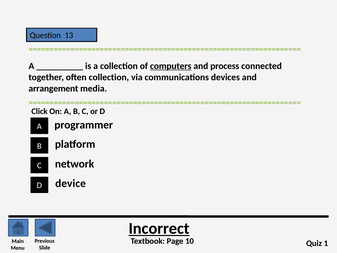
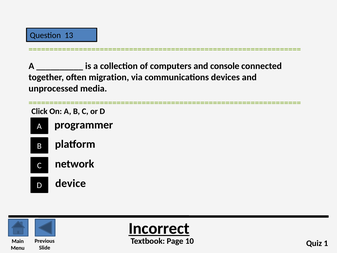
computers underline: present -> none
process: process -> console
often collection: collection -> migration
arrangement: arrangement -> unprocessed
